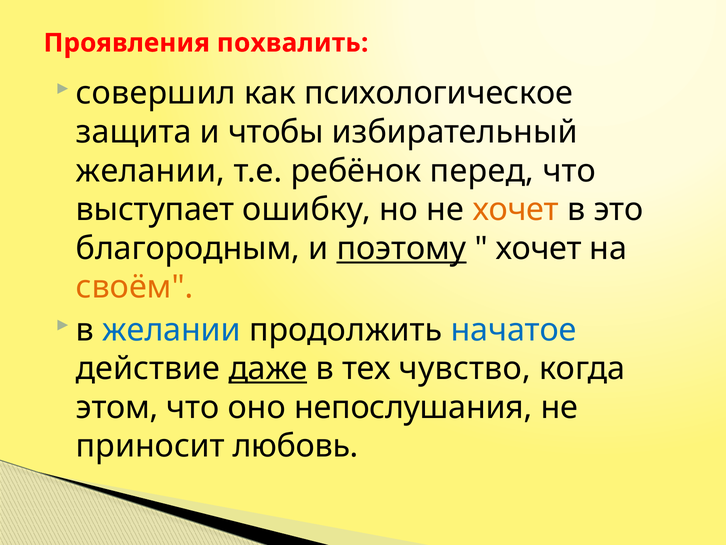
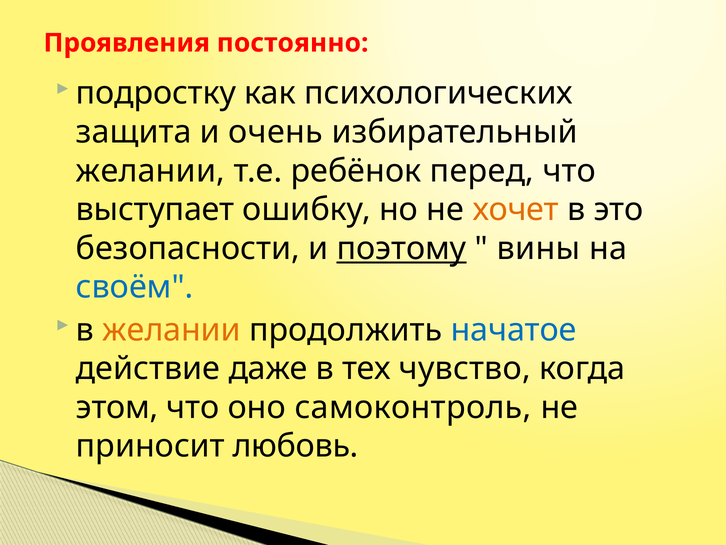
похвалить: похвалить -> постоянно
совершил: совершил -> подростку
психологическое: психологическое -> психологических
чтобы: чтобы -> очень
благородным: благородным -> безопасности
хочет at (539, 248): хочет -> вины
своём colour: orange -> blue
желании at (172, 330) colour: blue -> orange
даже underline: present -> none
непослушания: непослушания -> самоконтроль
